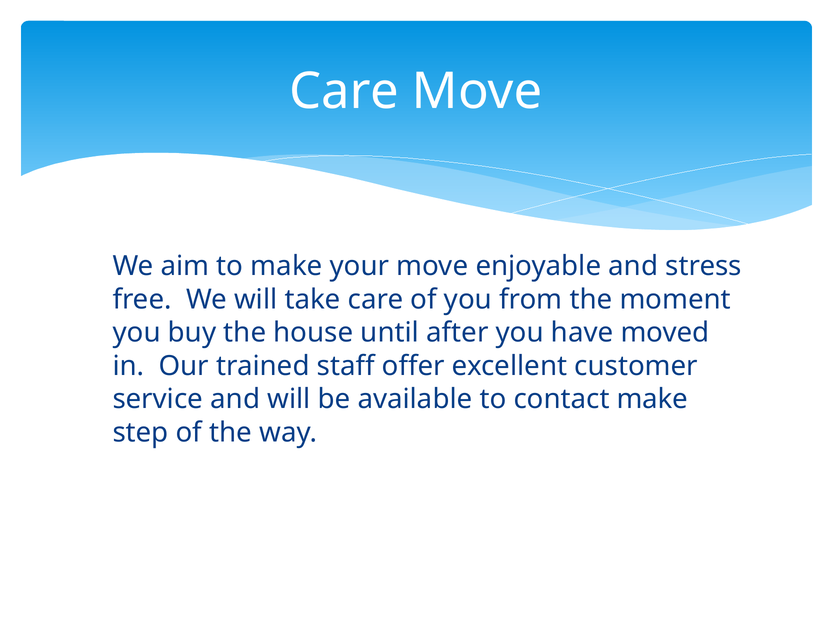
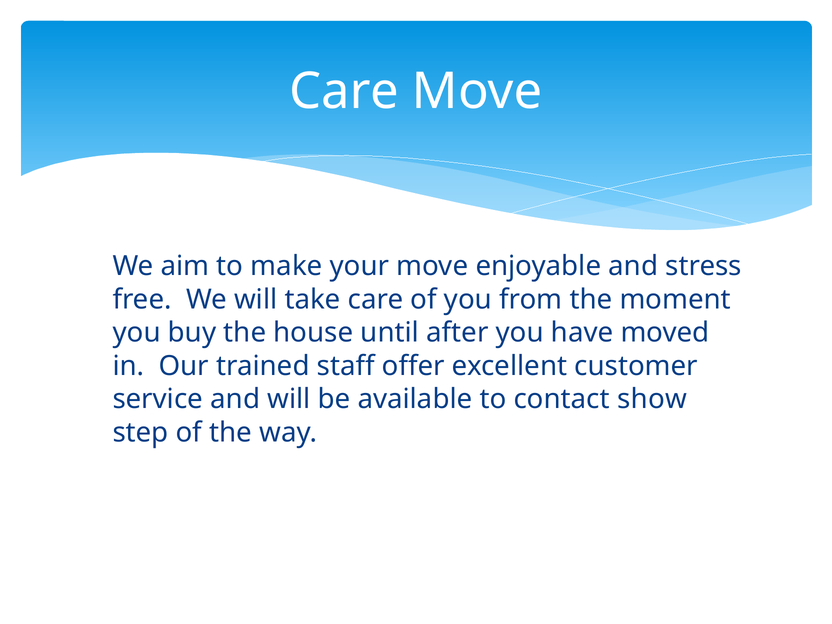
contact make: make -> show
